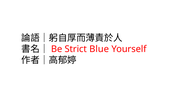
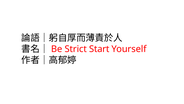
Blue: Blue -> Start
